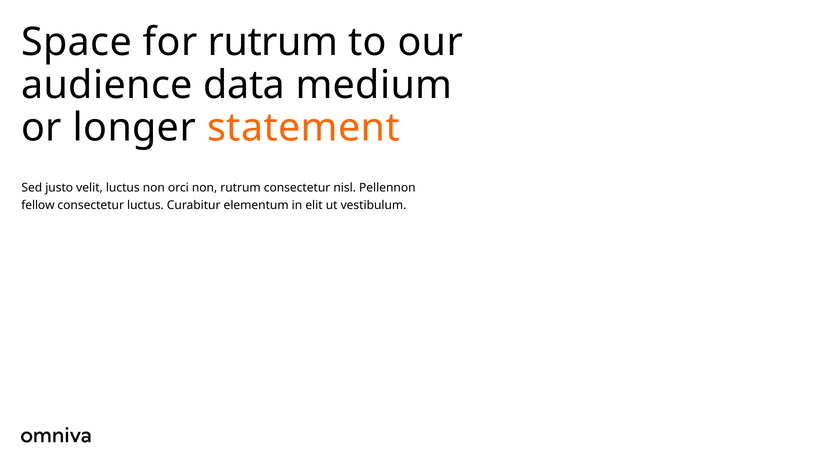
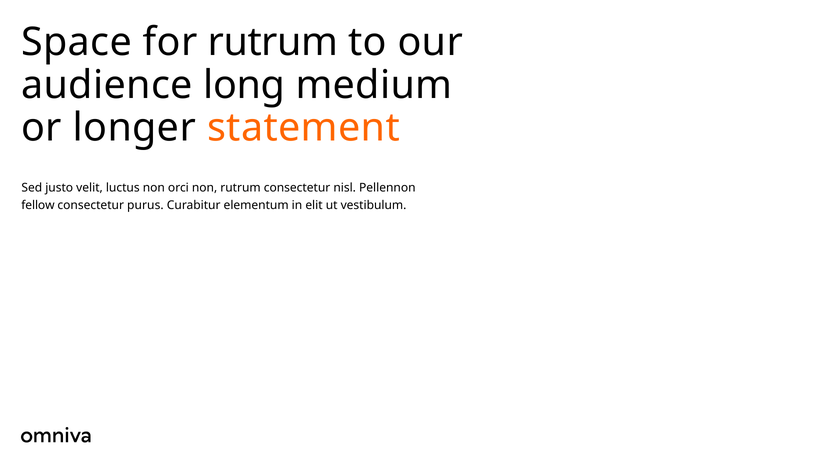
data: data -> long
consectetur luctus: luctus -> purus
